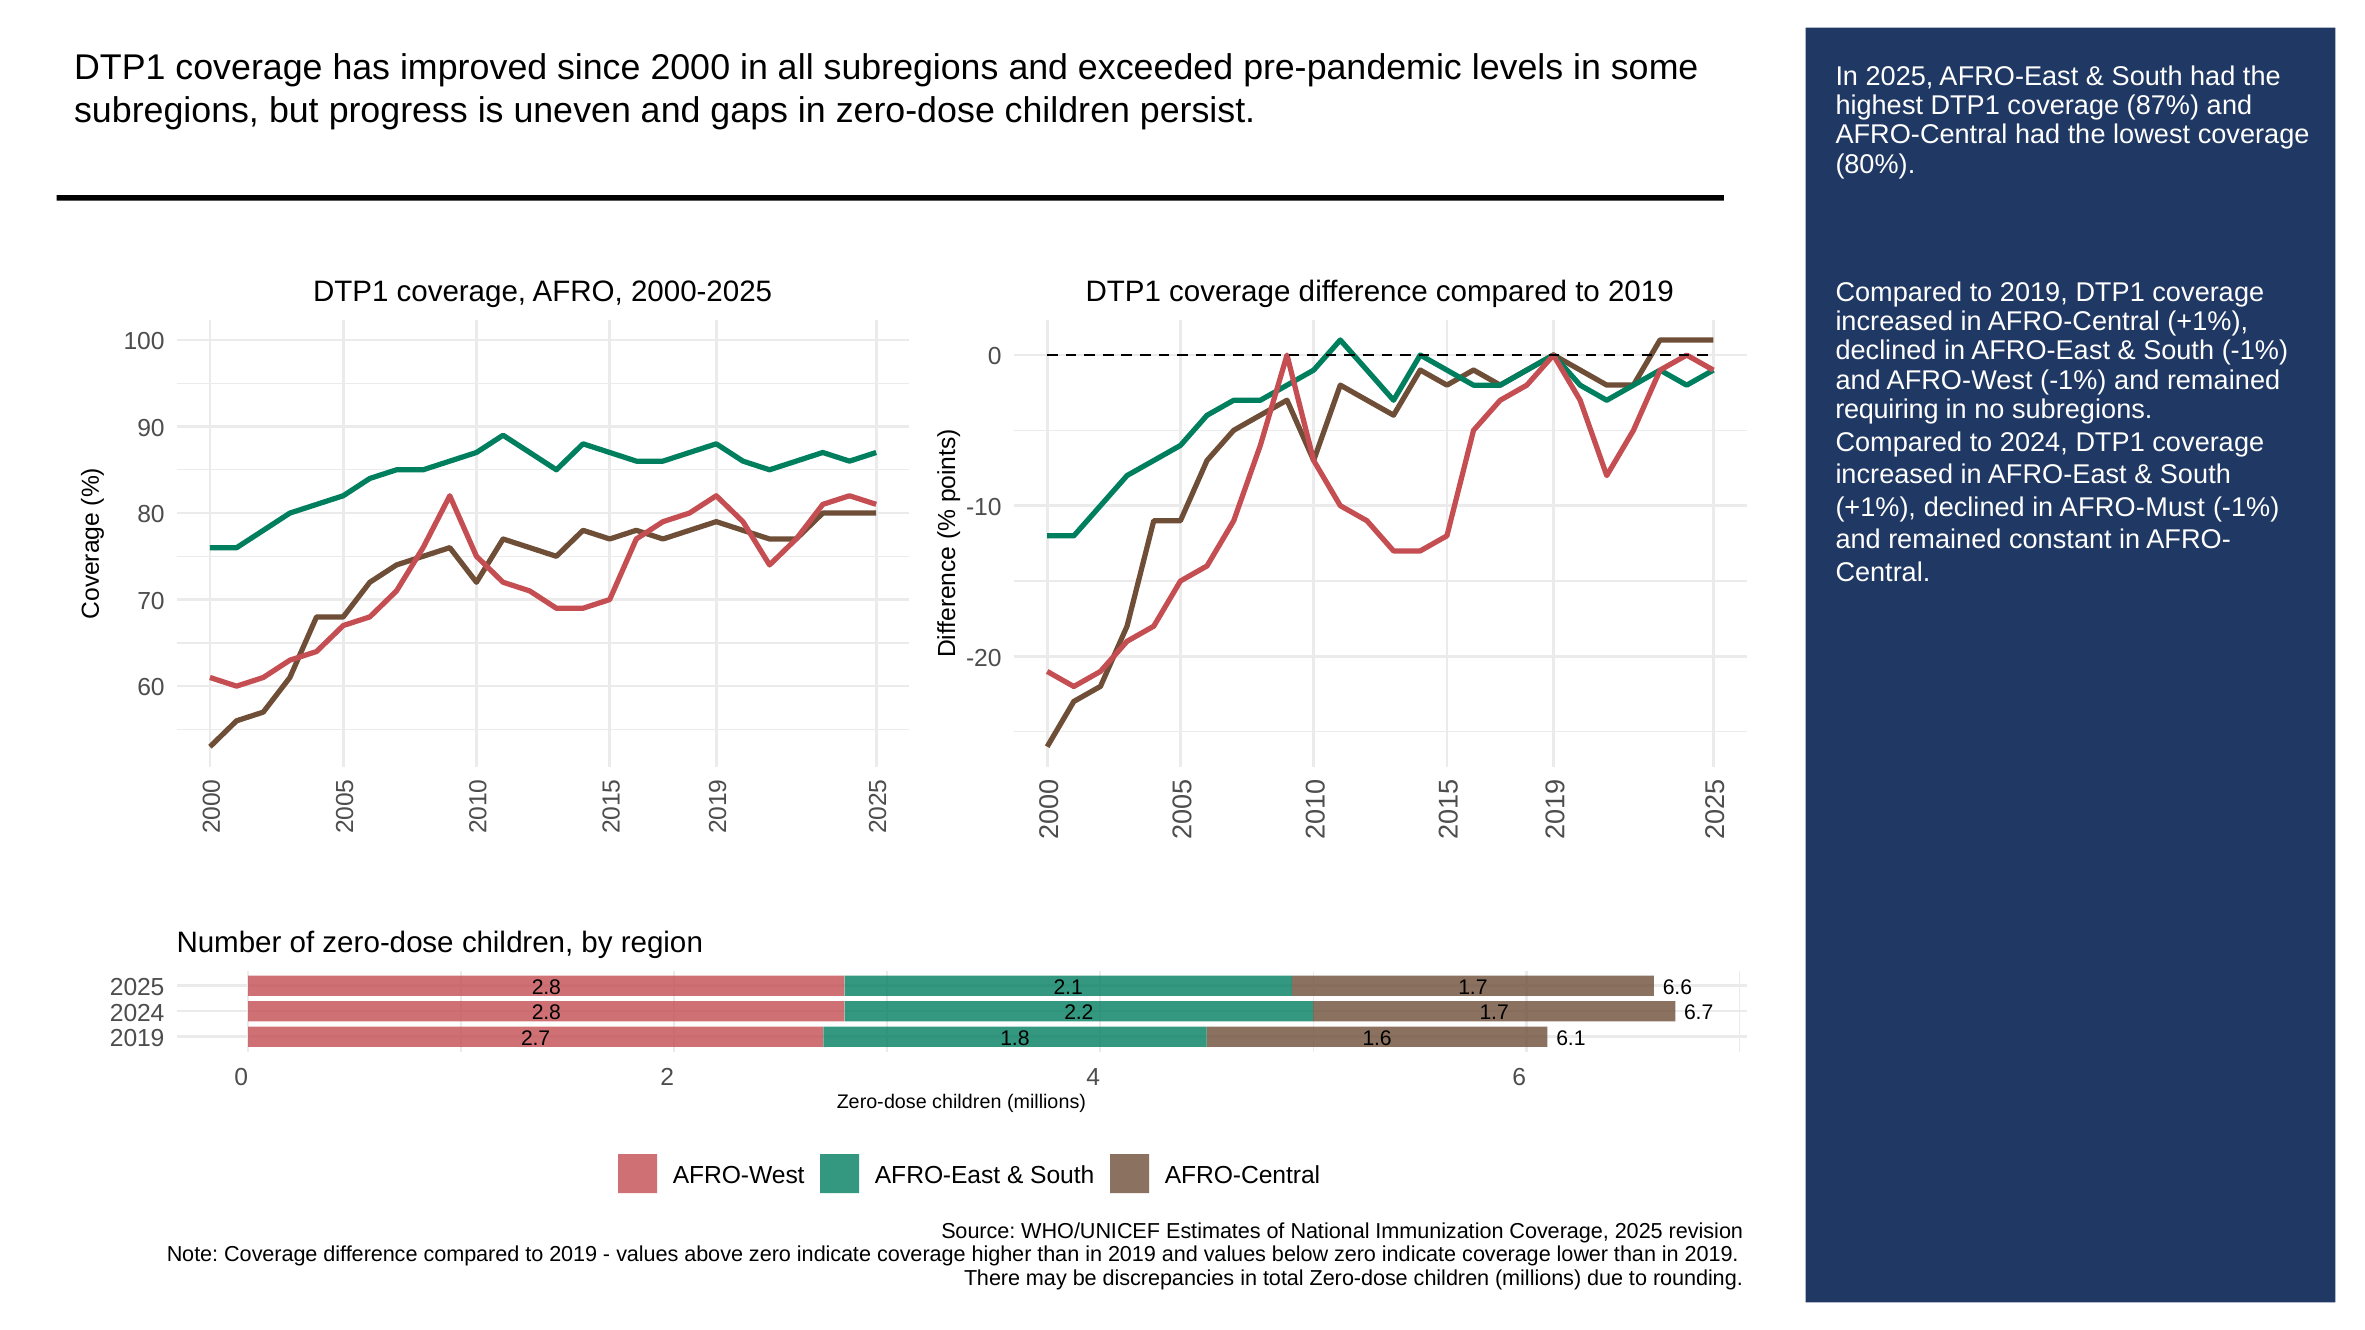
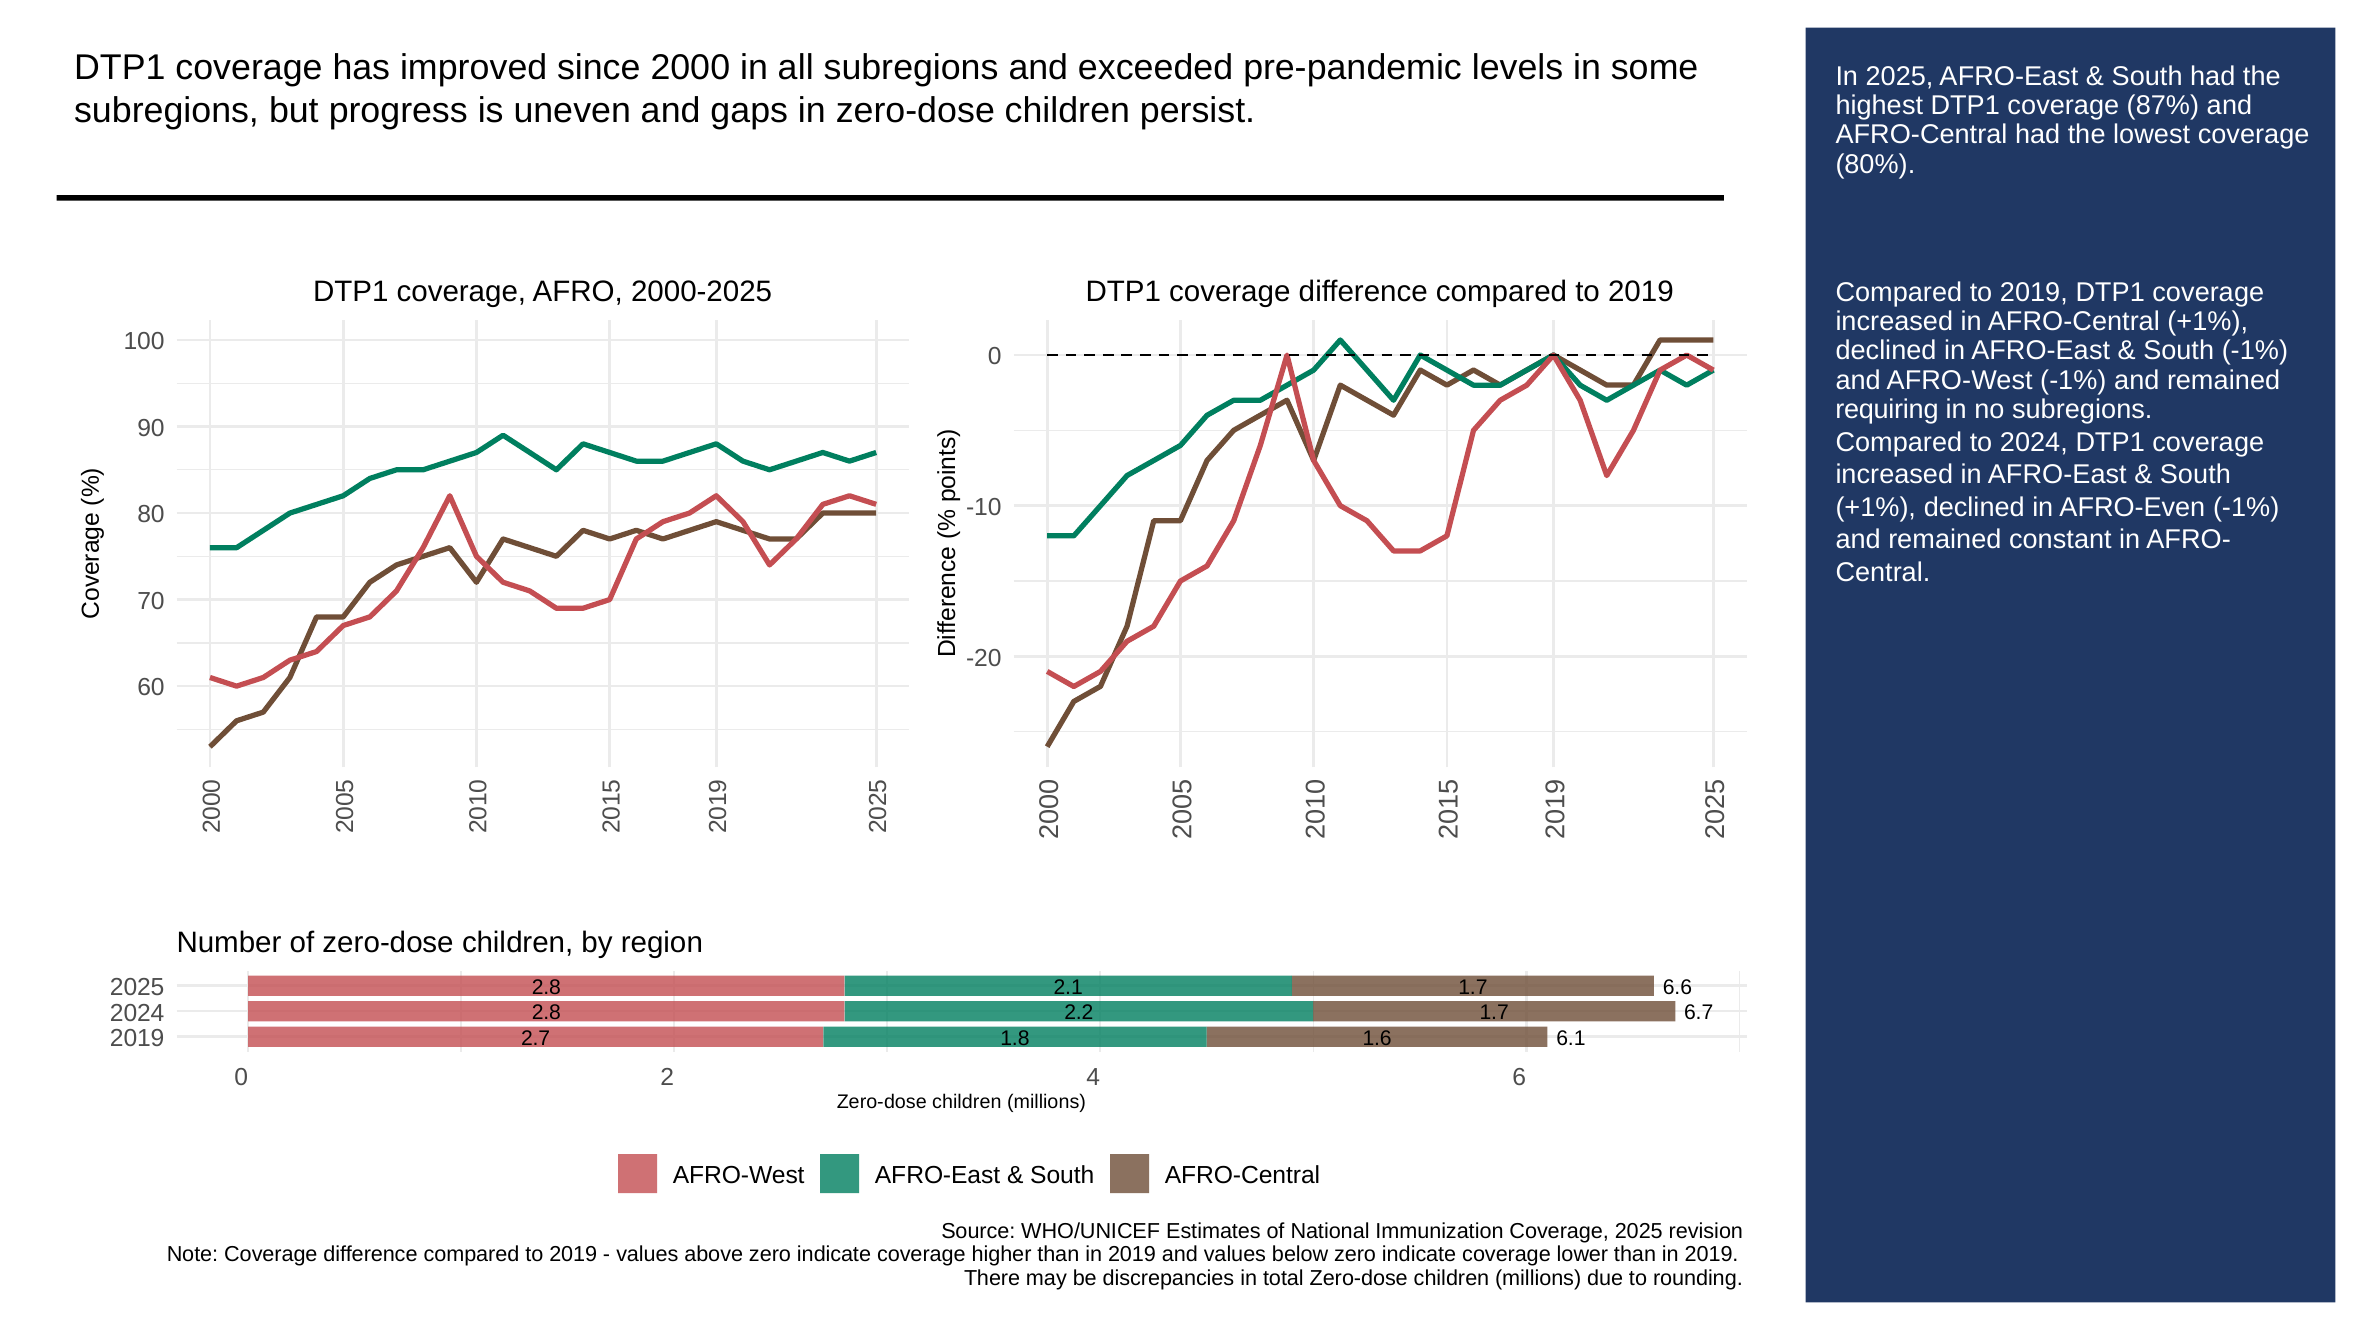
AFRO-Must: AFRO-Must -> AFRO-Even
